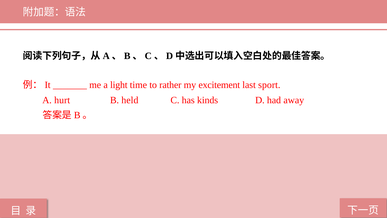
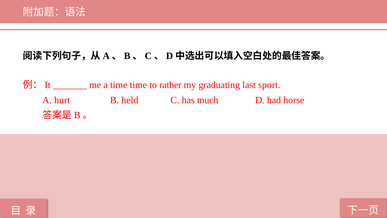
a light: light -> time
excitement: excitement -> graduating
kinds: kinds -> much
away: away -> horse
